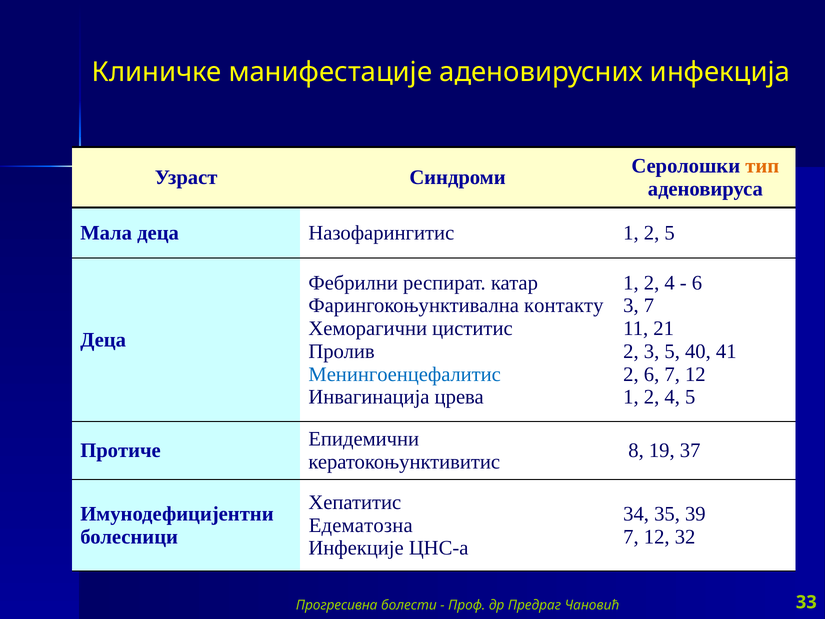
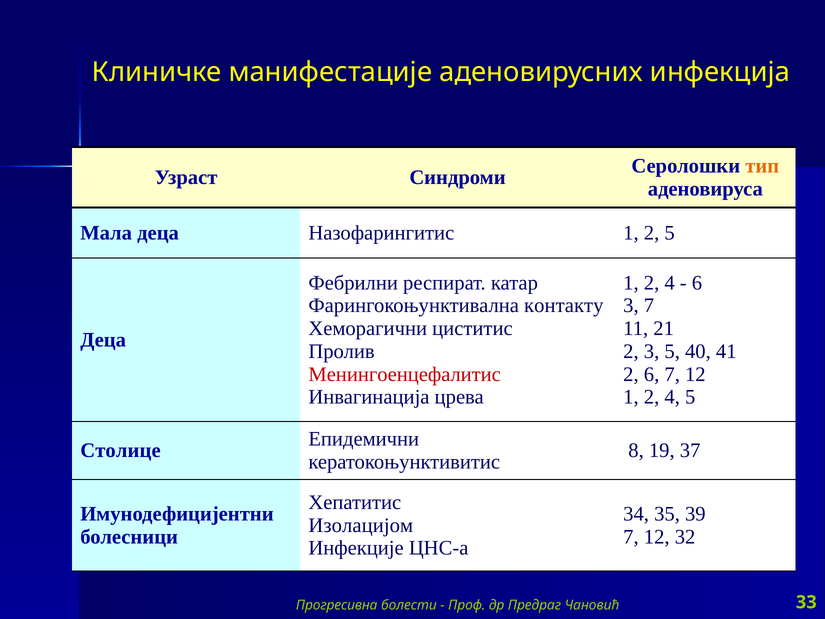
Менингоенцефалитис colour: blue -> red
Протиче: Протиче -> Столице
Едематозна: Едематозна -> Изолацијом
